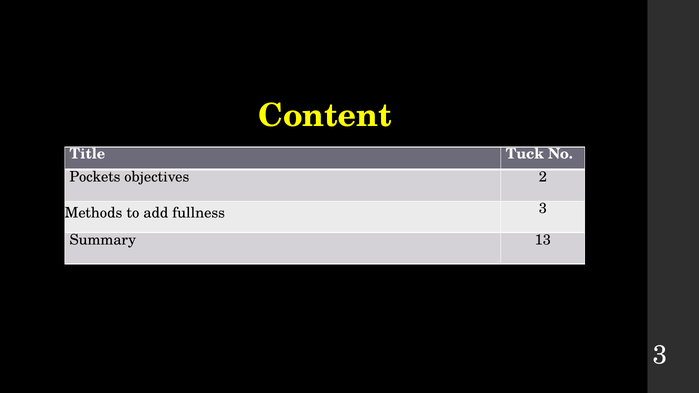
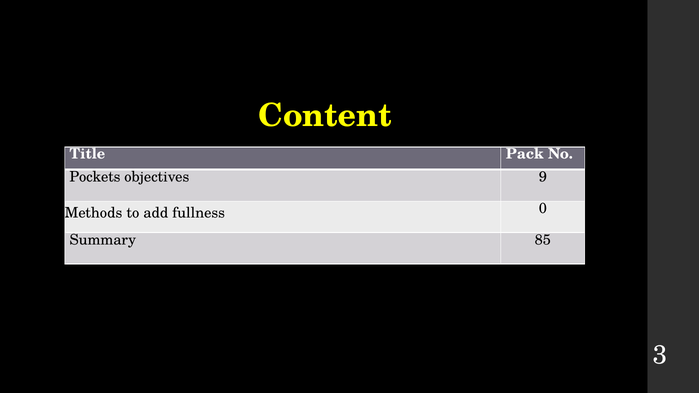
Tuck: Tuck -> Pack
2: 2 -> 9
fullness 3: 3 -> 0
13: 13 -> 85
